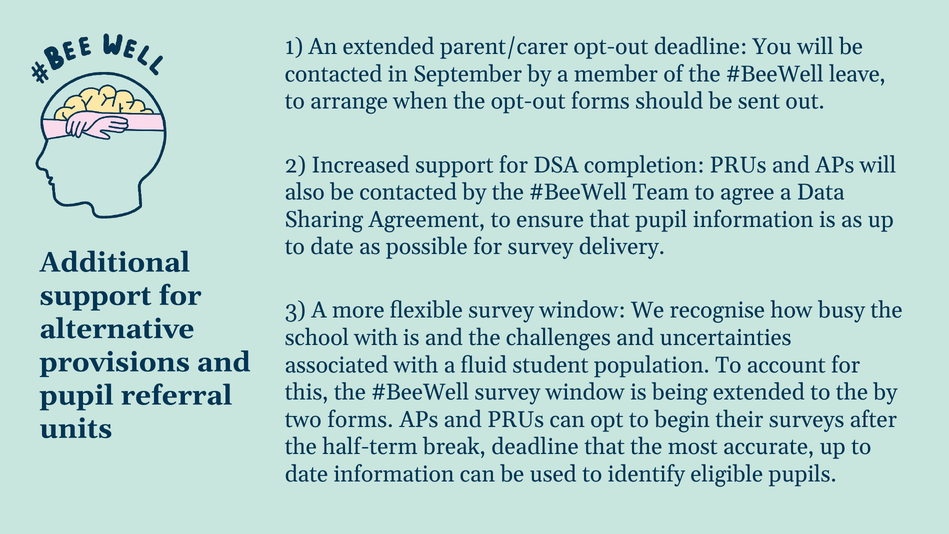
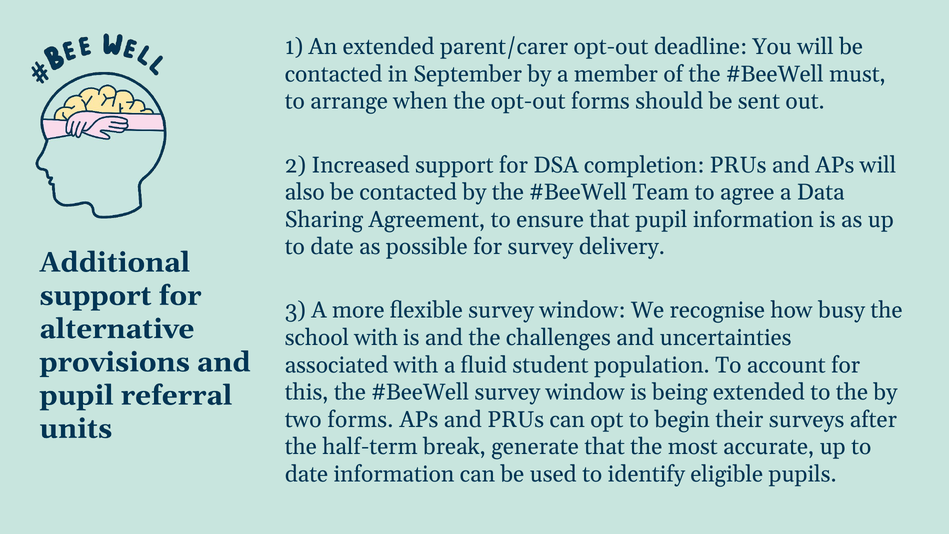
leave: leave -> must
break deadline: deadline -> generate
